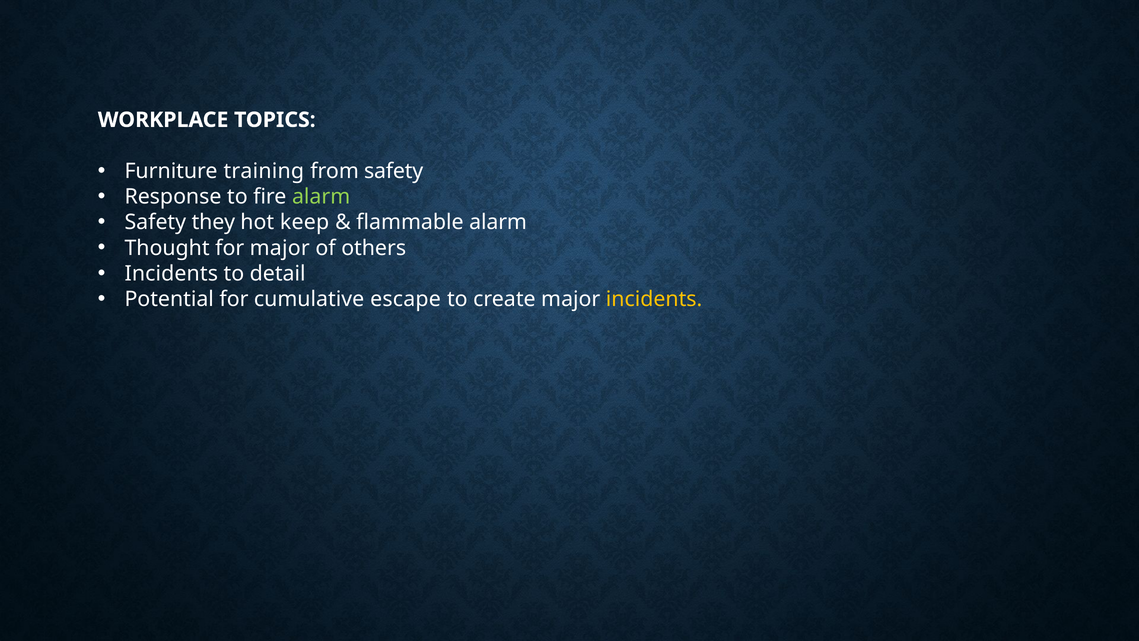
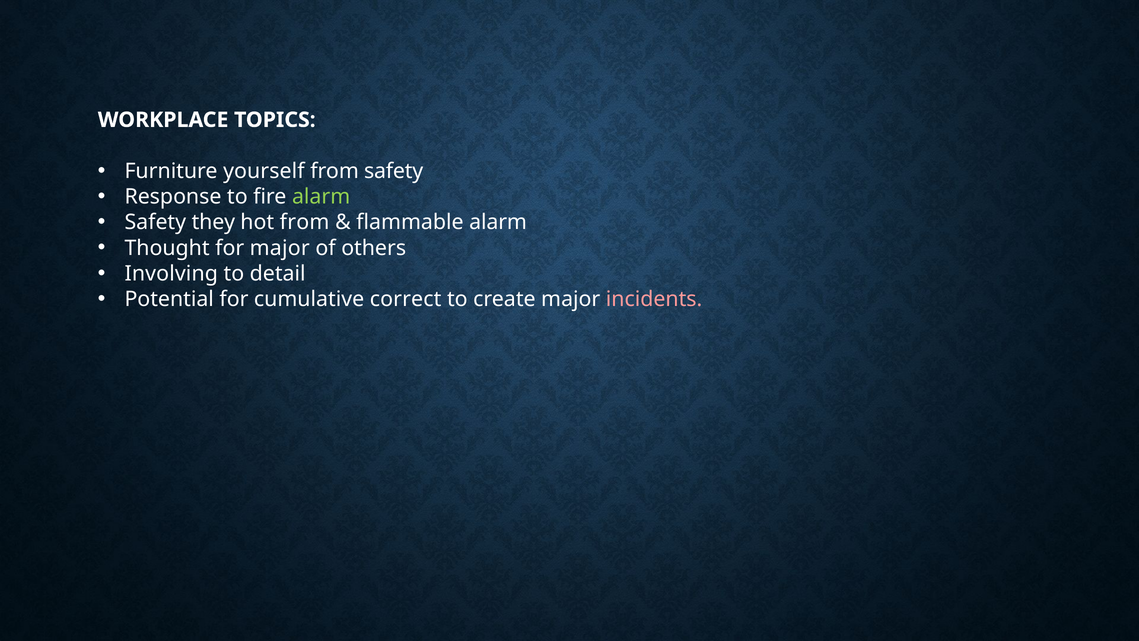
training: training -> yourself
hot keep: keep -> from
Incidents at (171, 274): Incidents -> Involving
escape: escape -> correct
incidents at (654, 299) colour: yellow -> pink
